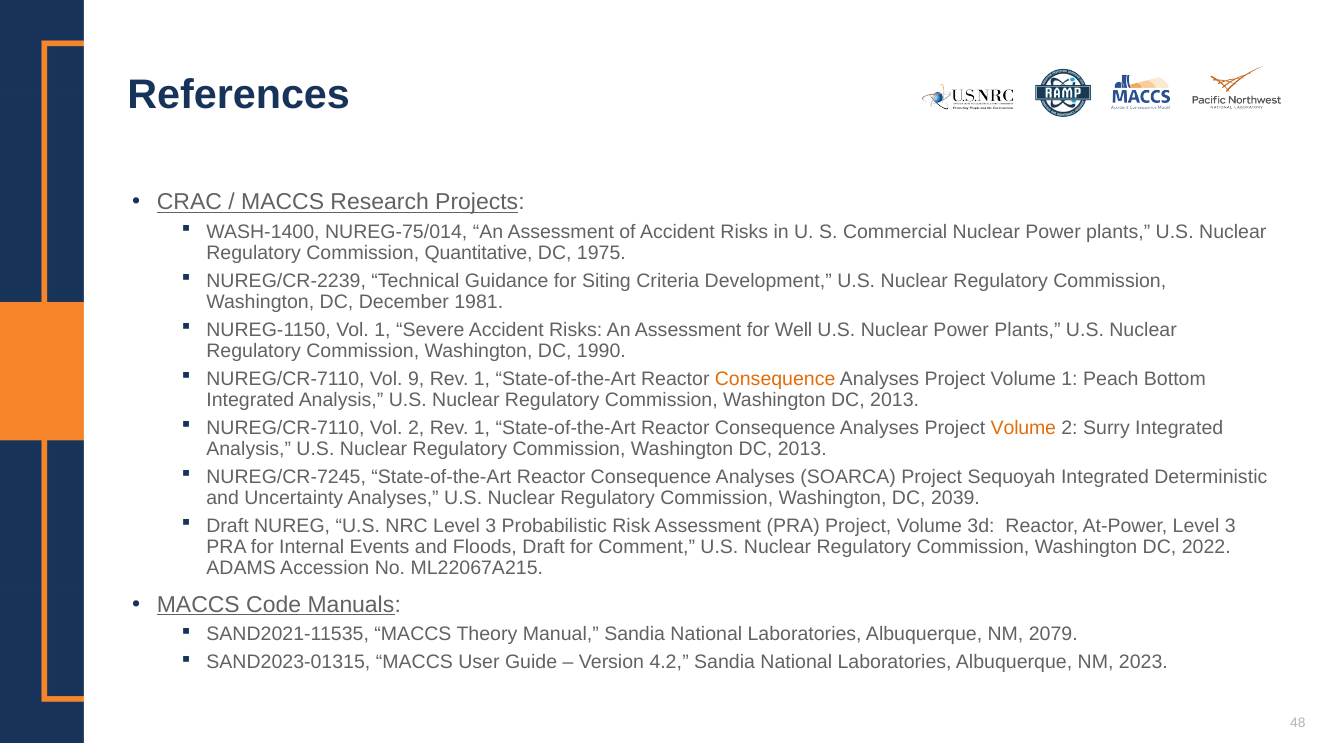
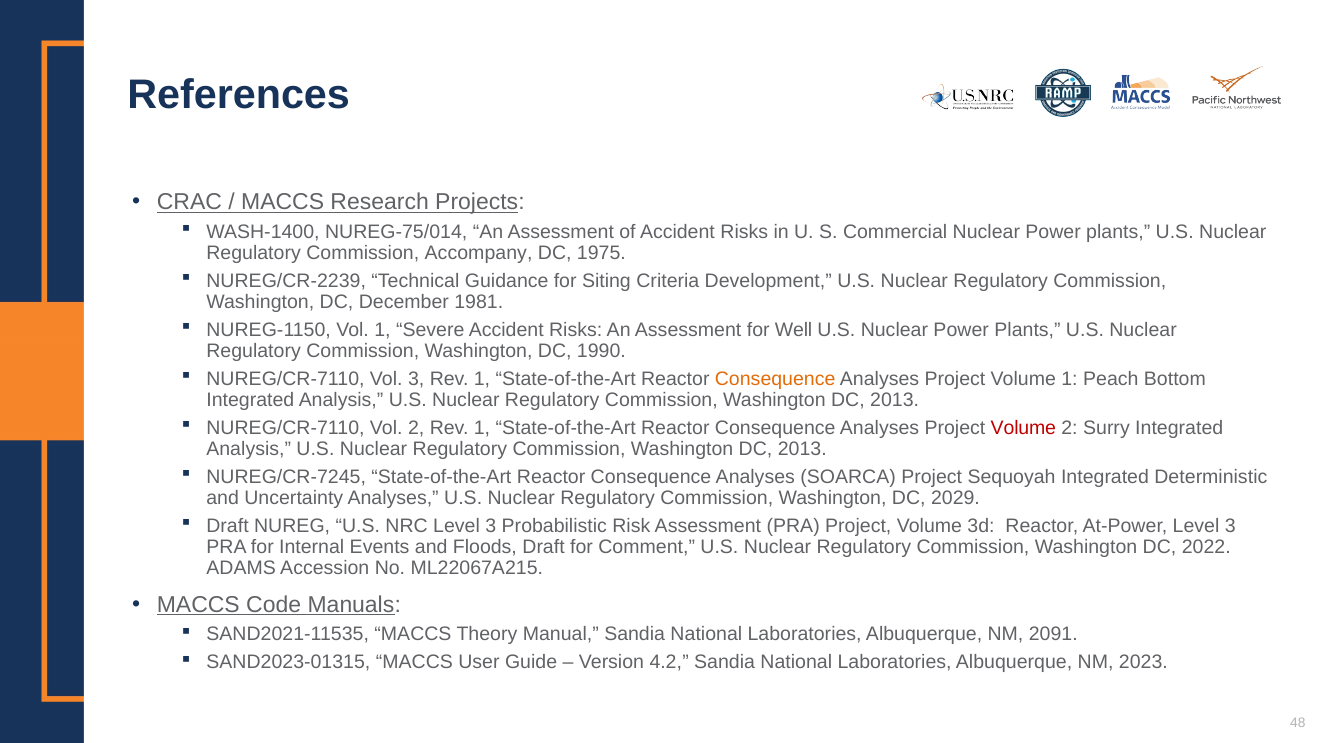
Quantitative: Quantitative -> Accompany
Vol 9: 9 -> 3
Volume at (1023, 428) colour: orange -> red
2039: 2039 -> 2029
2079: 2079 -> 2091
